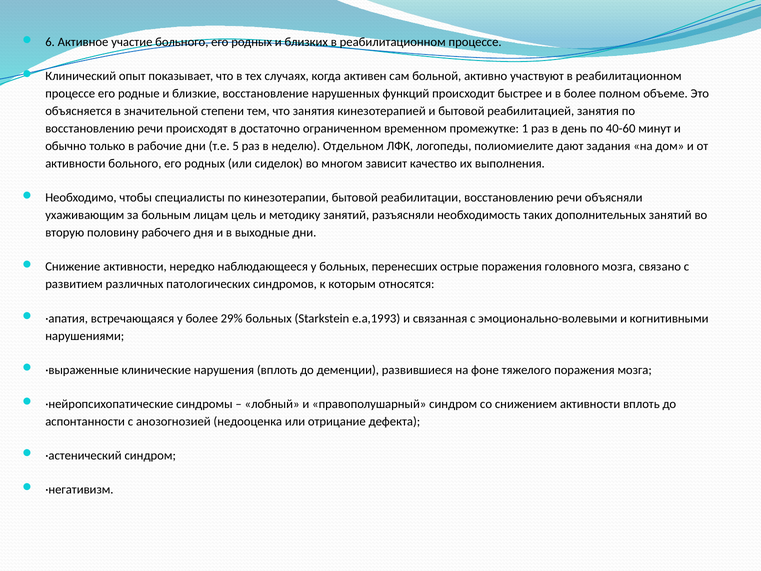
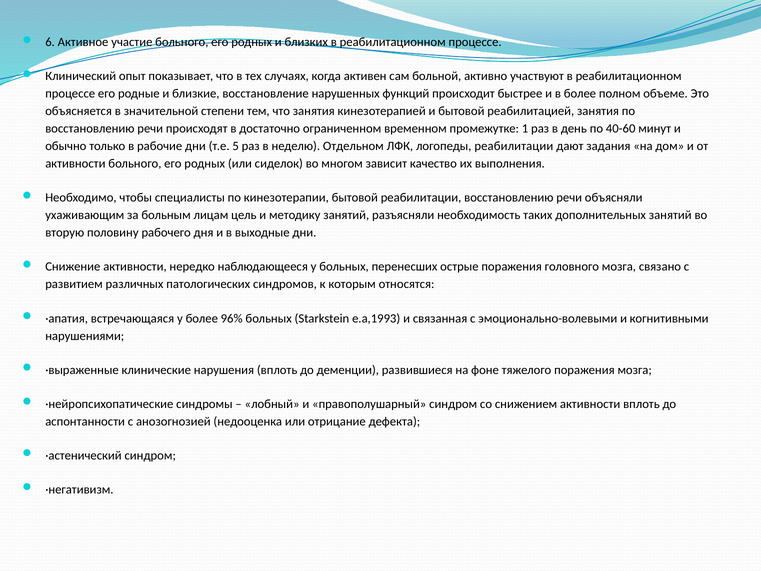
логопеды полиомиелите: полиомиелите -> реабилитации
29%: 29% -> 96%
